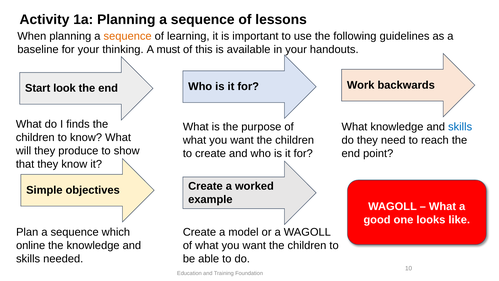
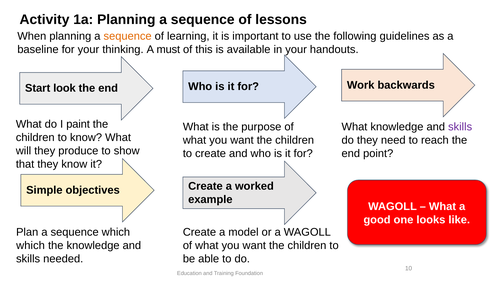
finds: finds -> paint
skills at (460, 127) colour: blue -> purple
online at (31, 245): online -> which
